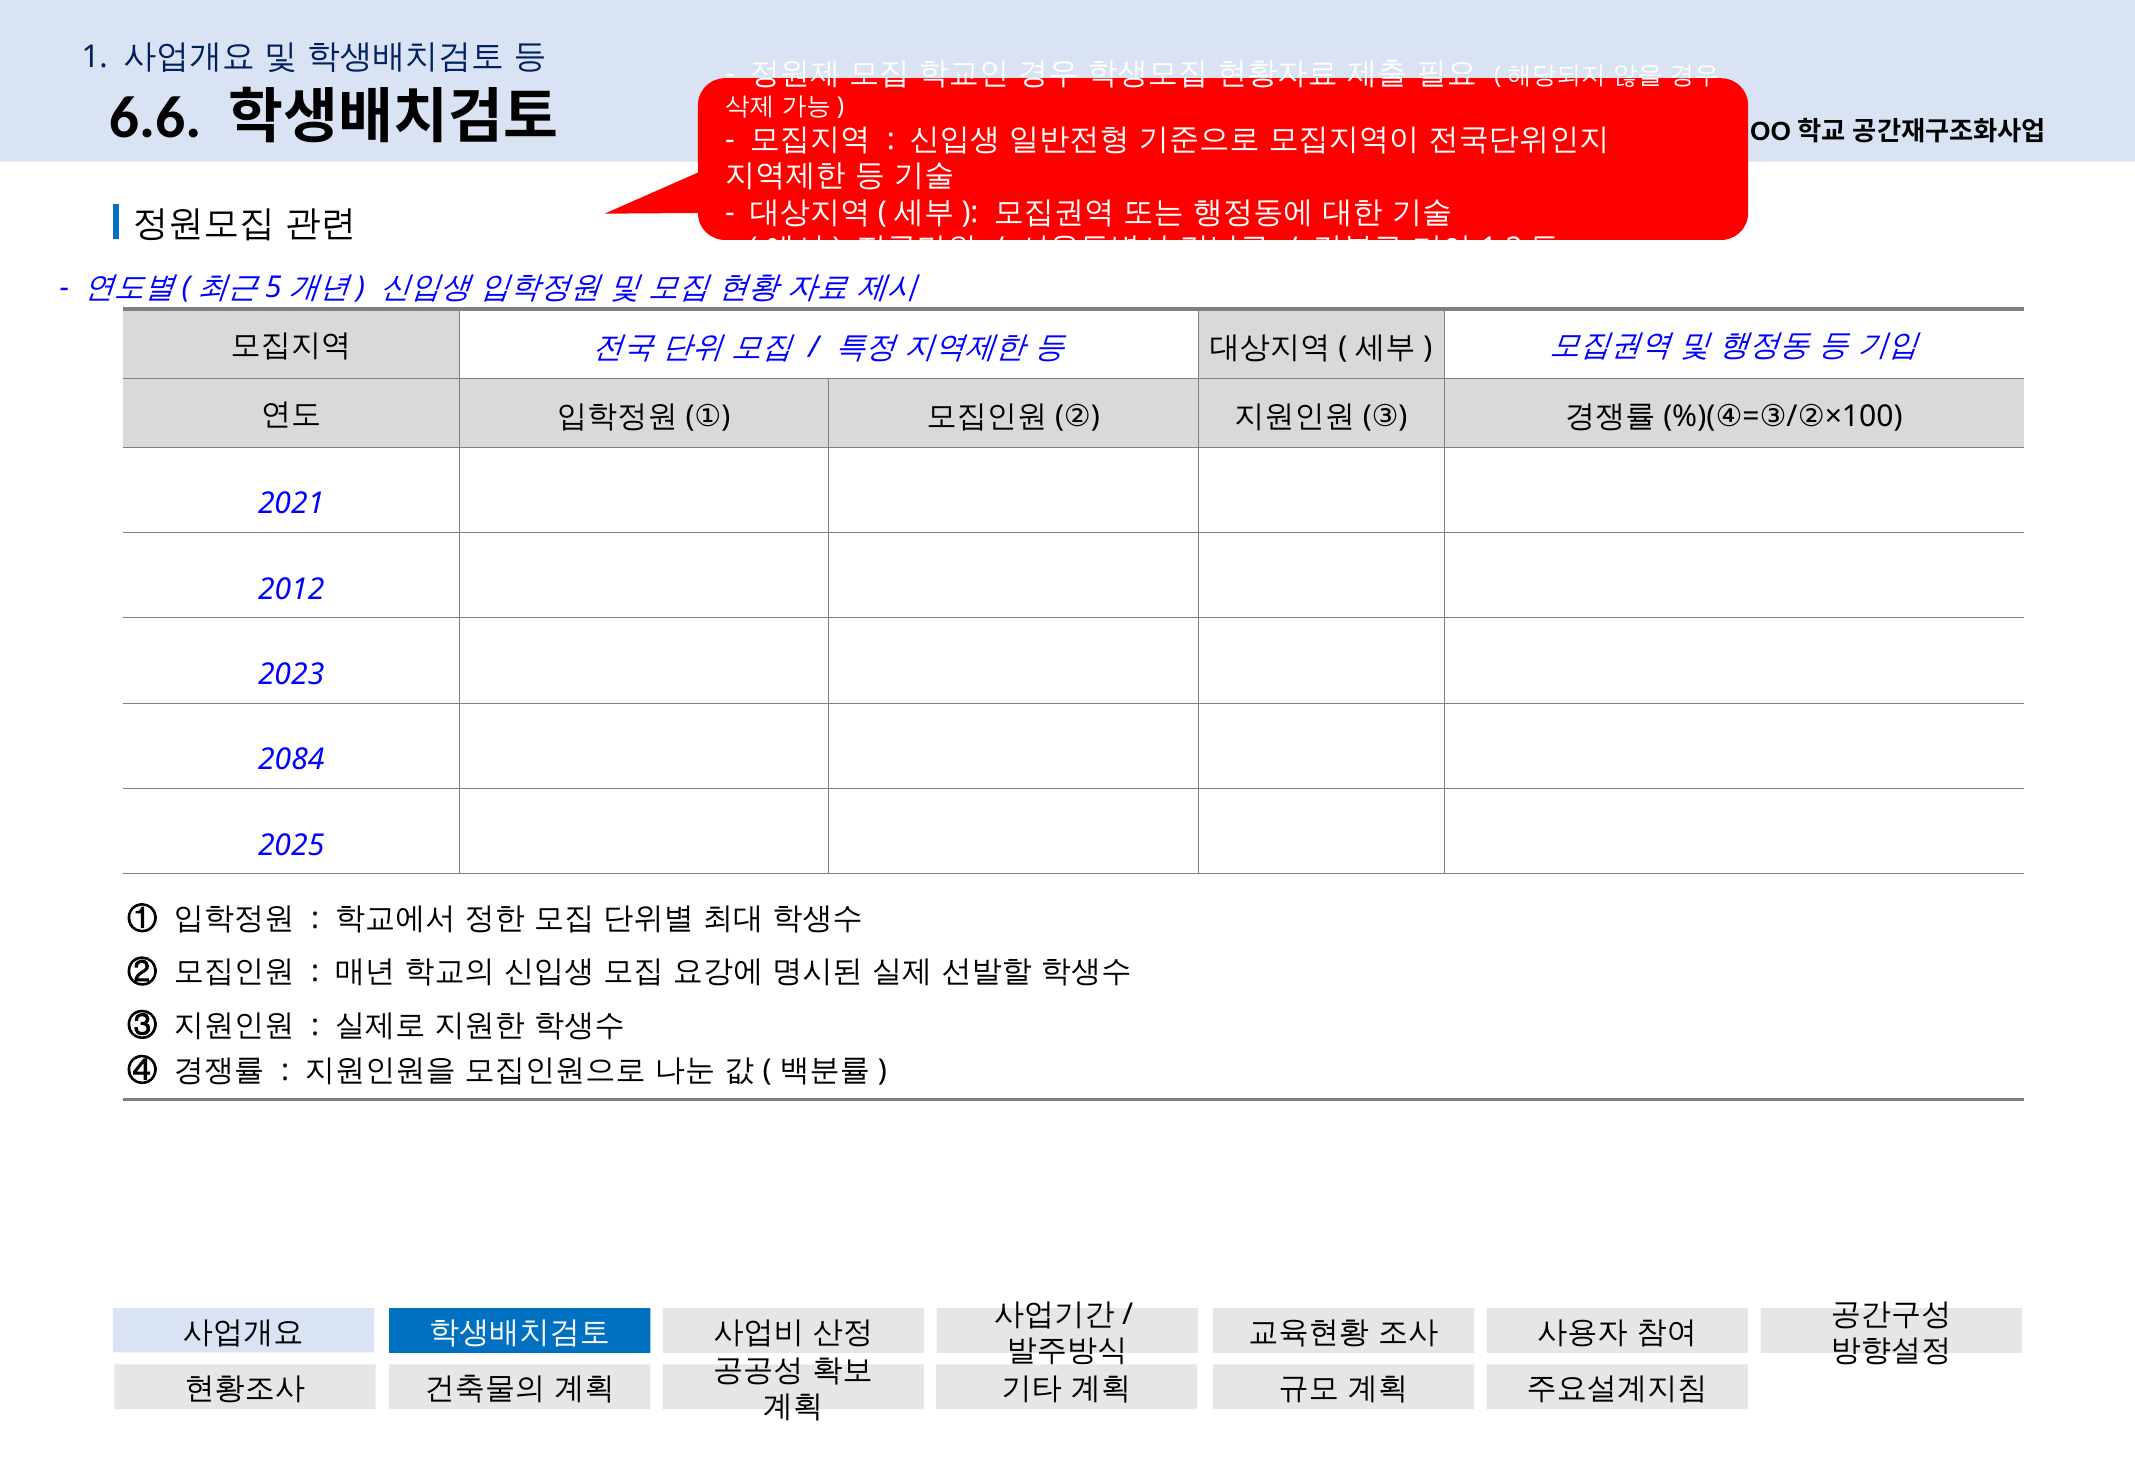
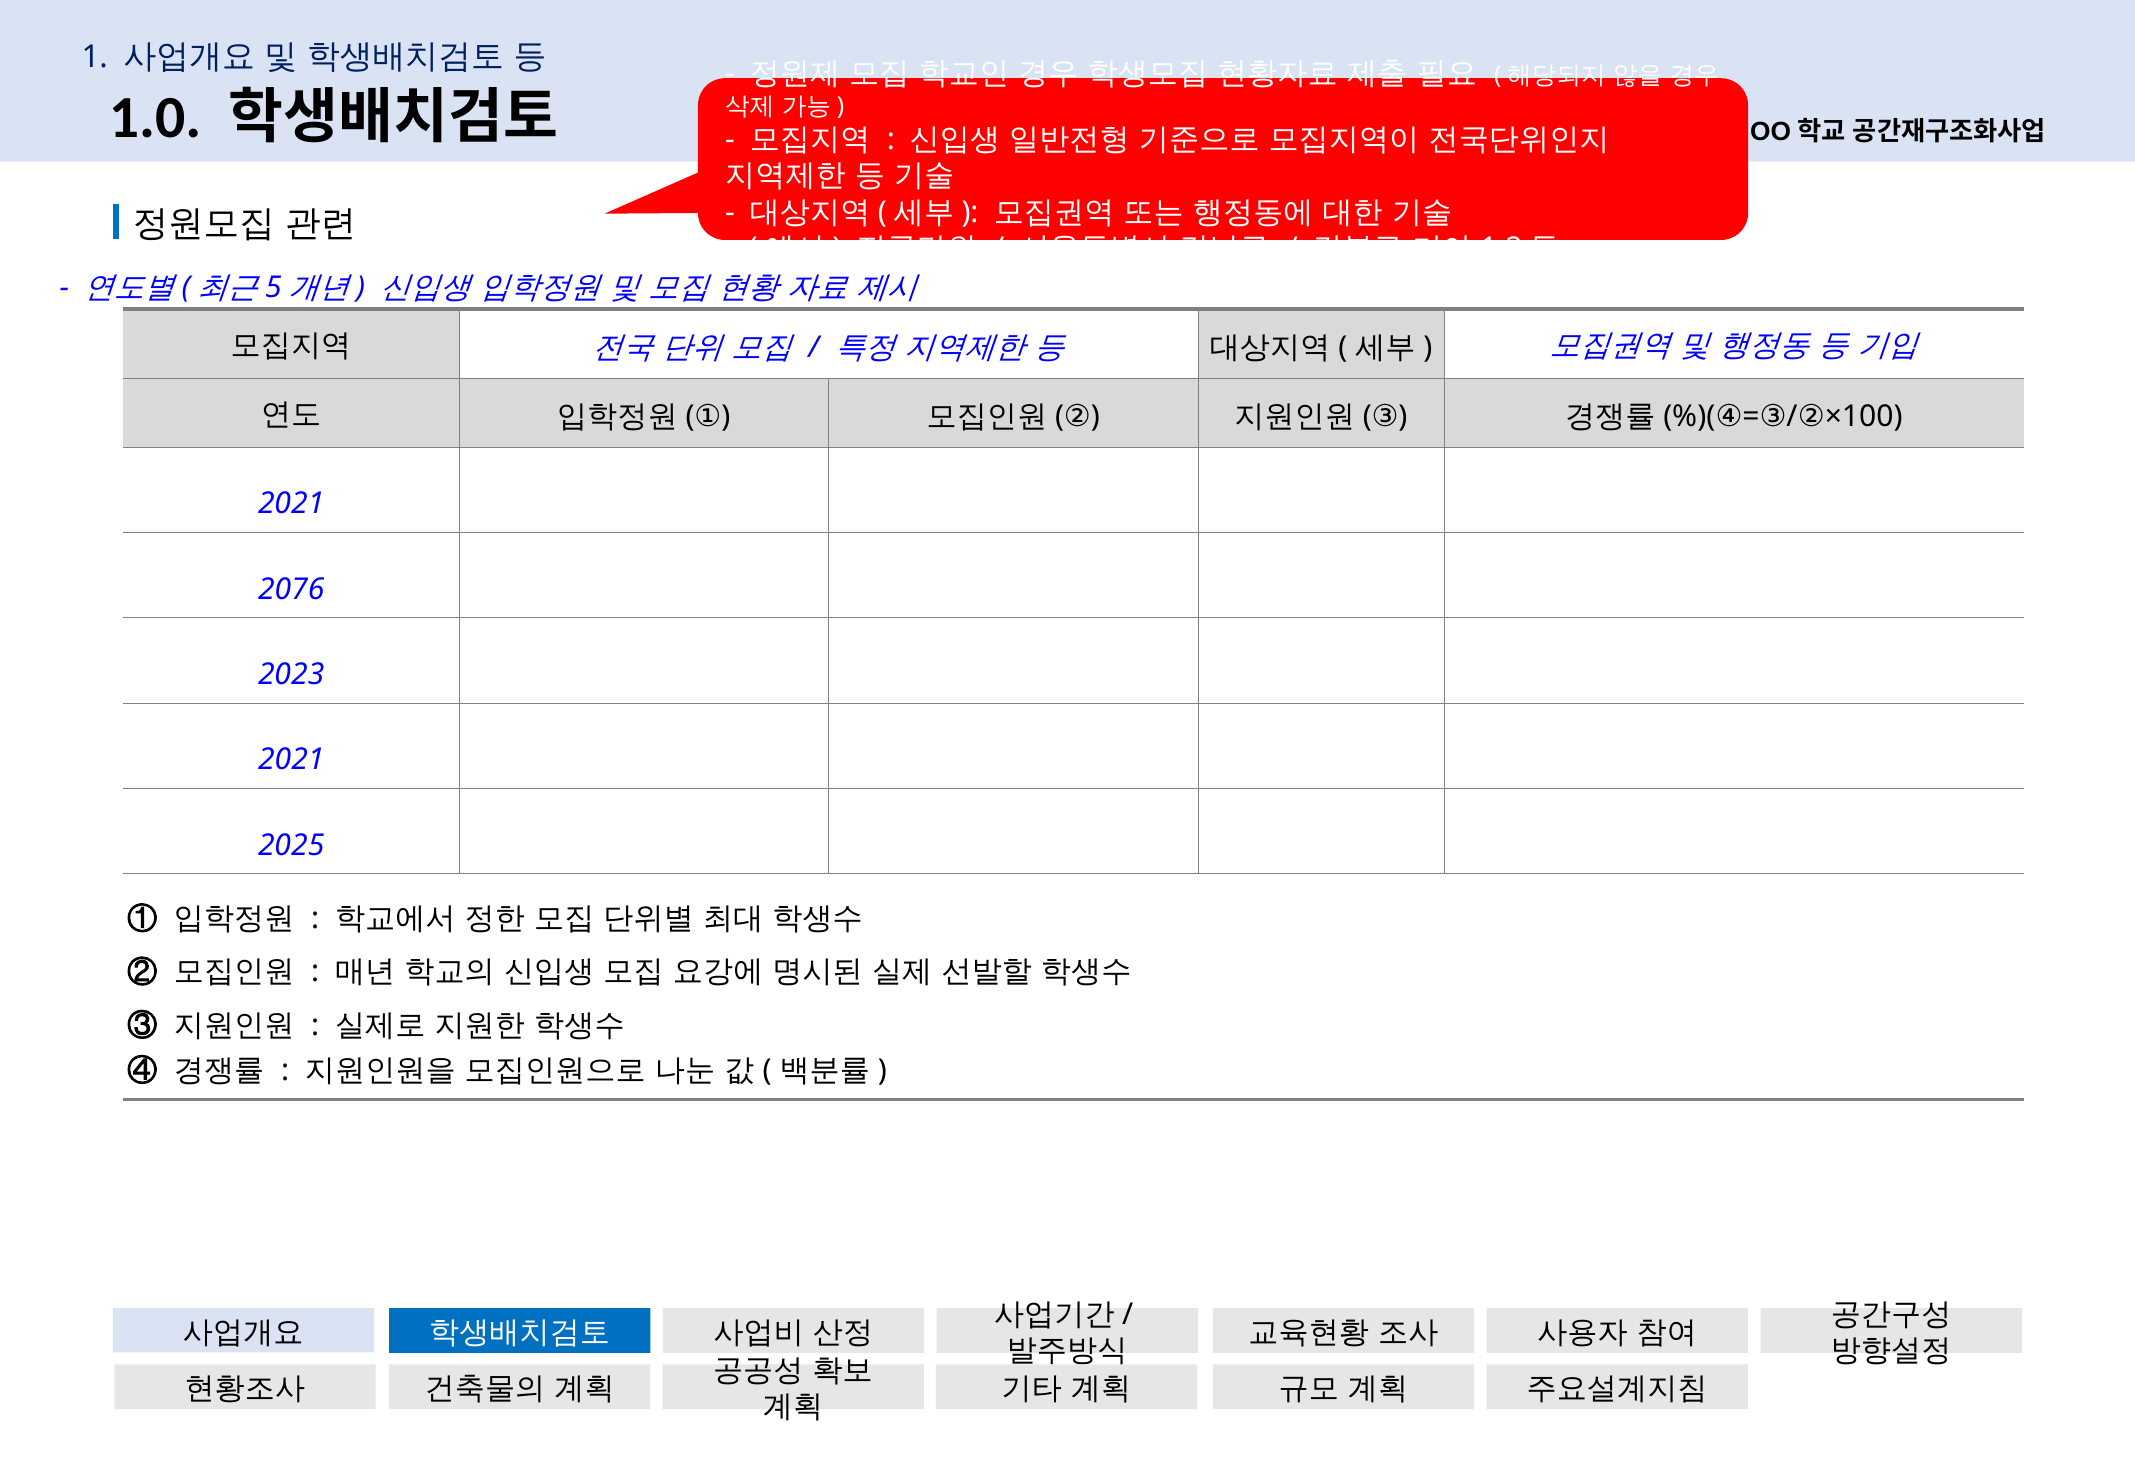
6.6: 6.6 -> 1.0
2012: 2012 -> 2076
2084 at (291, 760): 2084 -> 2021
